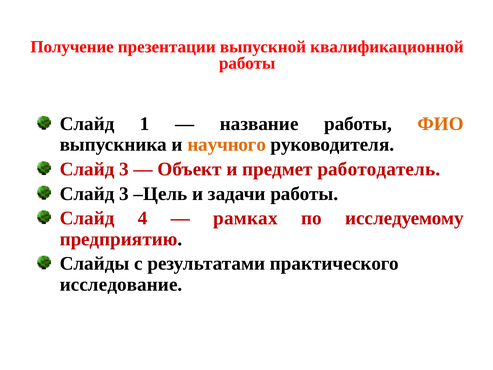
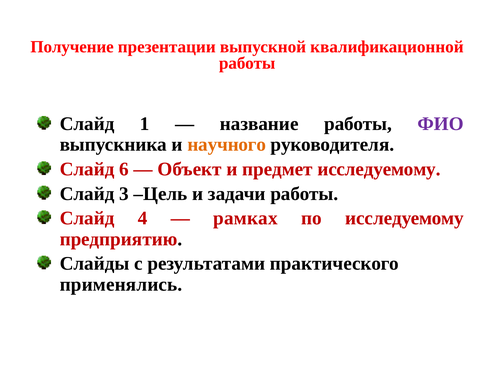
ФИО colour: orange -> purple
3 at (124, 169): 3 -> 6
предмет работодатель: работодатель -> исследуемому
исследование: исследование -> применялись
